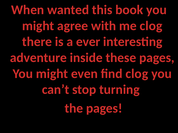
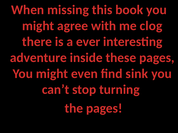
wanted: wanted -> missing
find clog: clog -> sink
